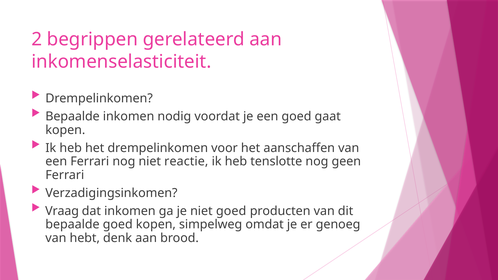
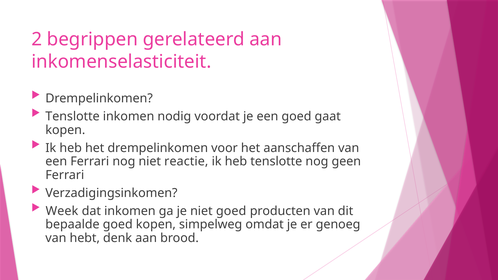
Bepaalde at (73, 117): Bepaalde -> Tenslotte
Vraag: Vraag -> Week
